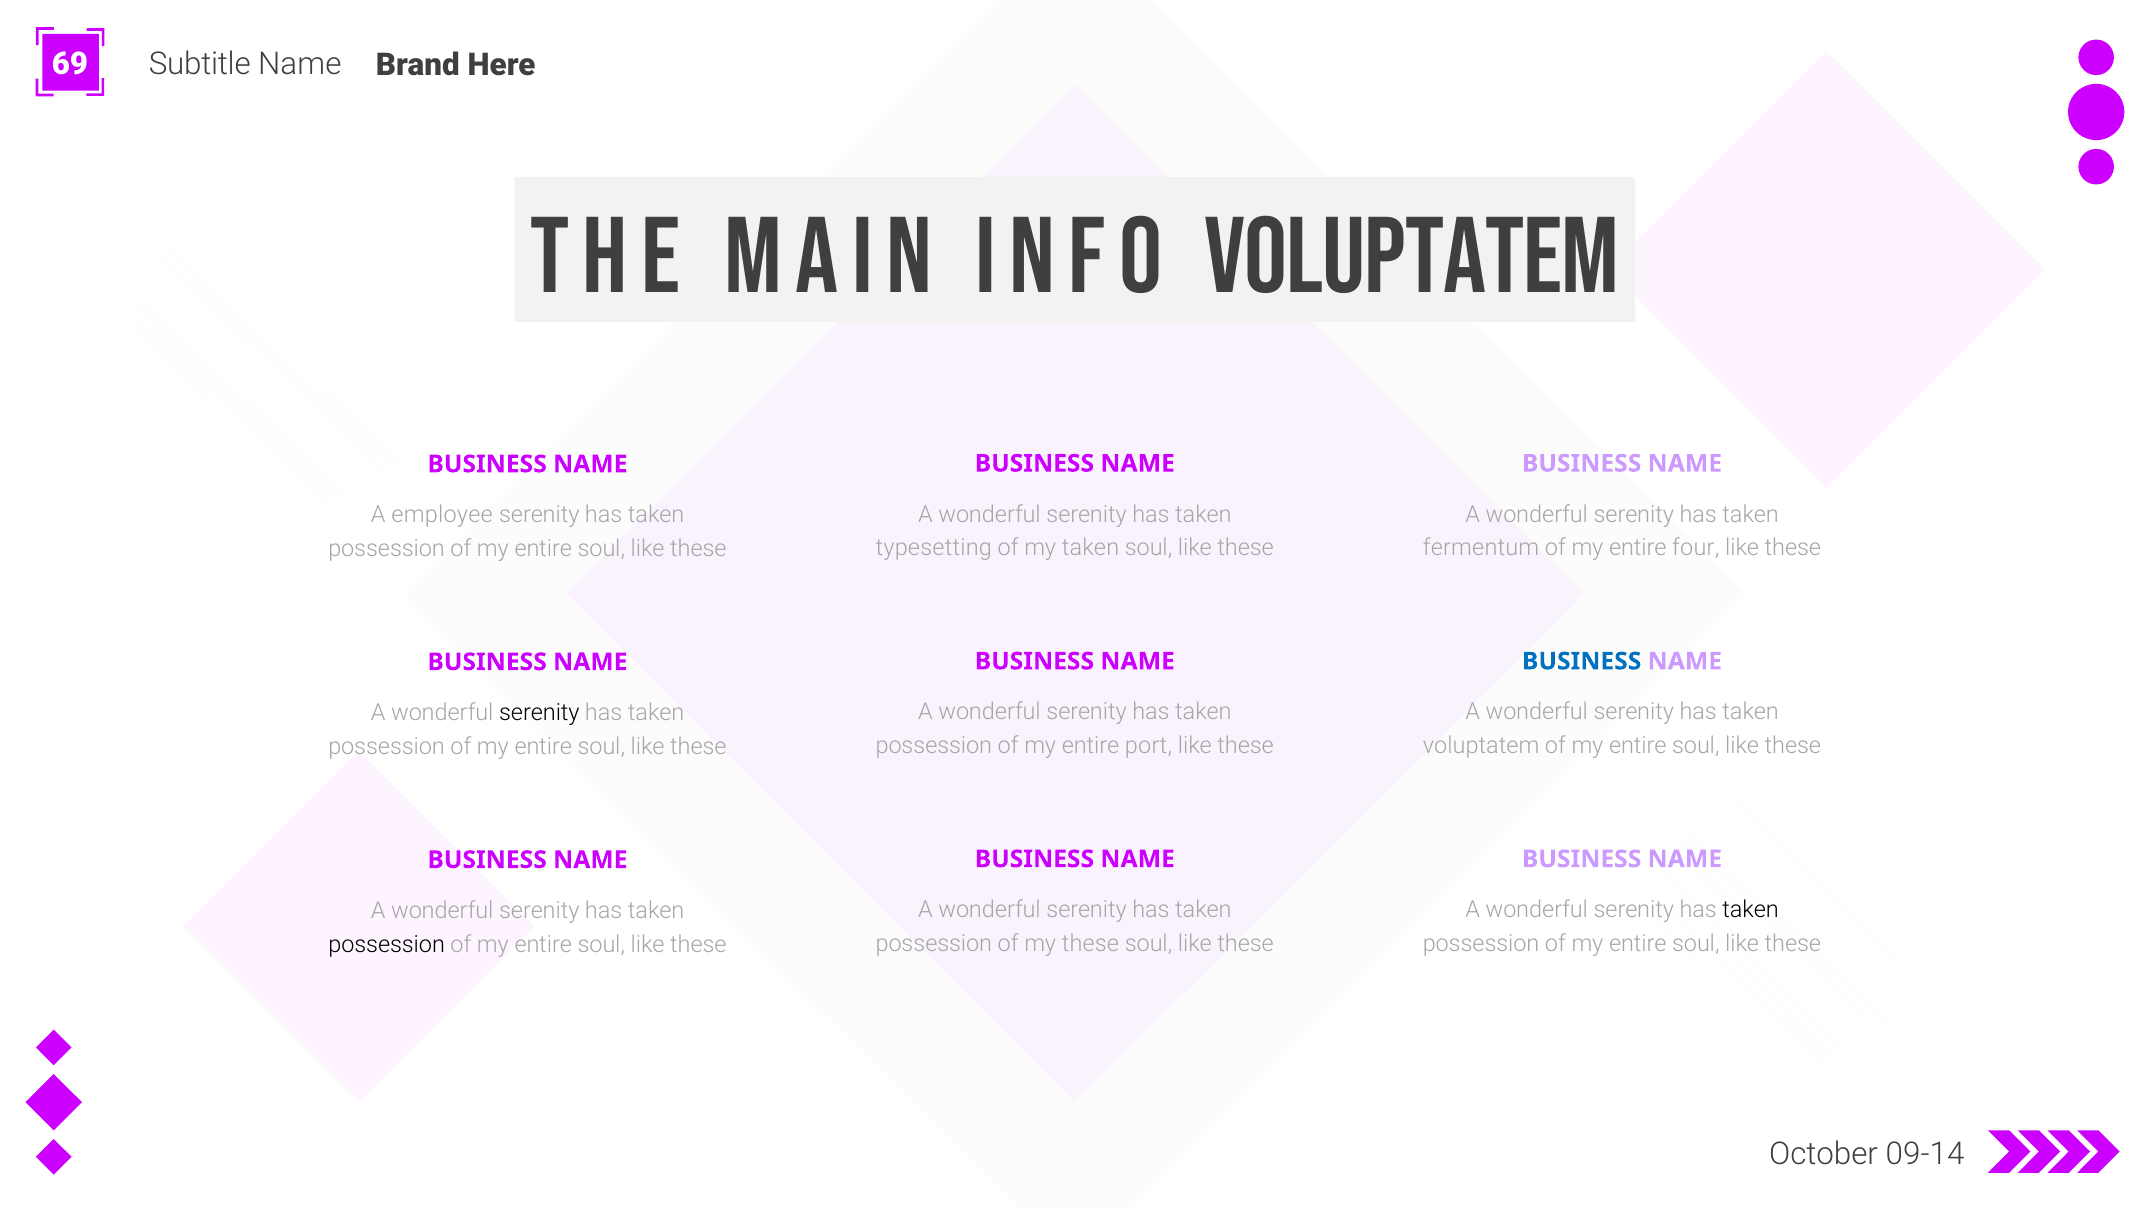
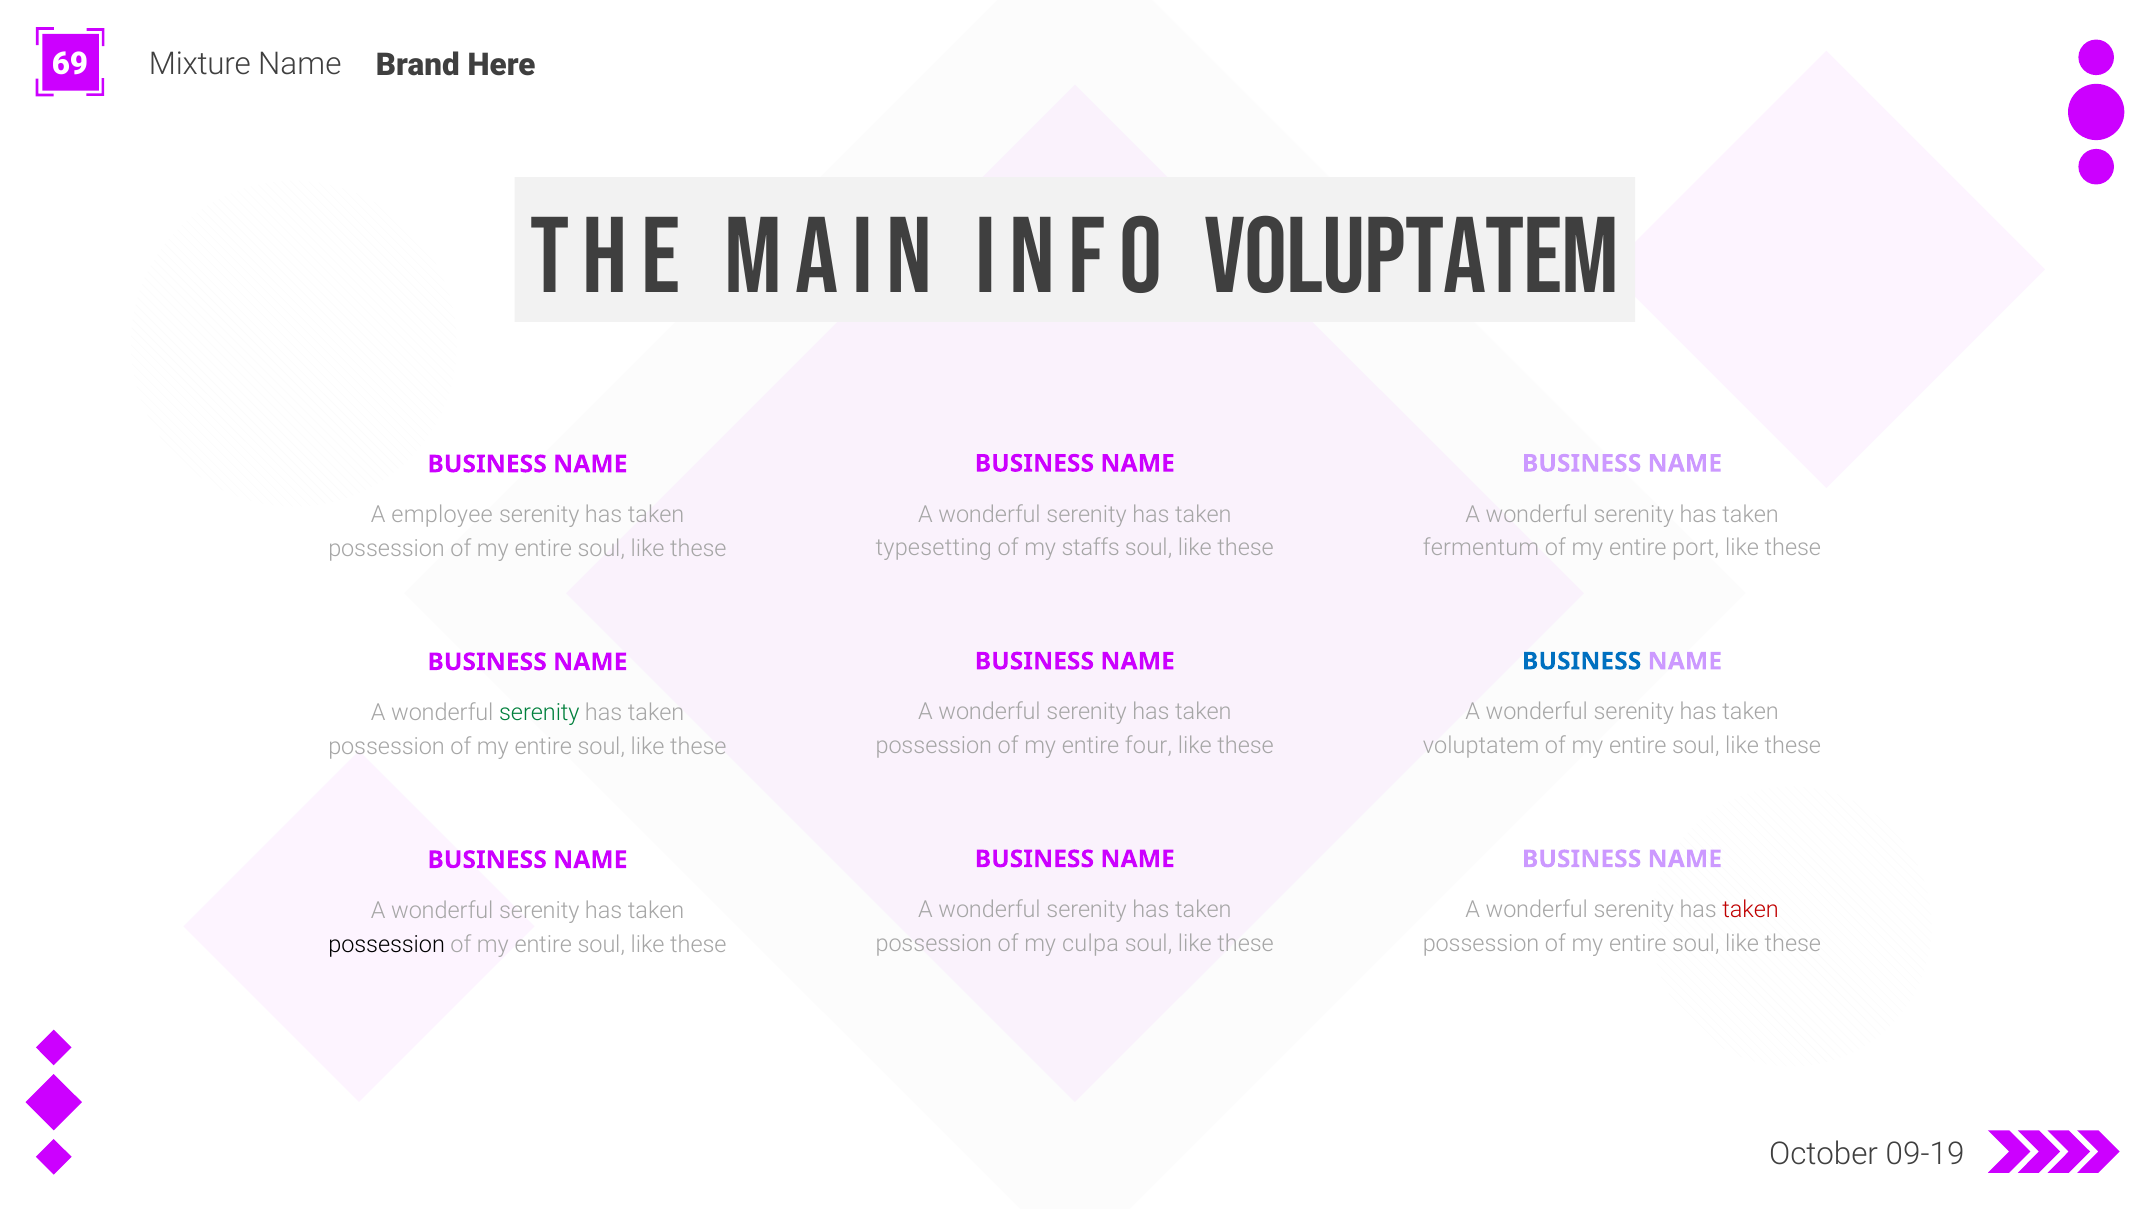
Subtitle: Subtitle -> Mixture
my taken: taken -> staffs
four: four -> port
serenity at (539, 713) colour: black -> green
port: port -> four
taken at (1751, 910) colour: black -> red
my these: these -> culpa
09-14: 09-14 -> 09-19
